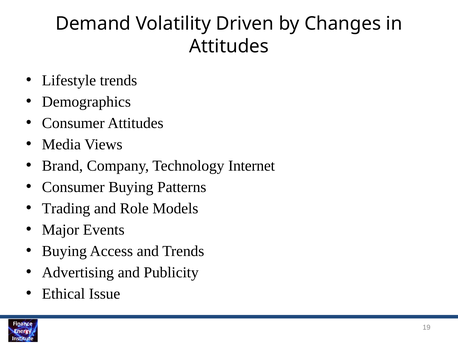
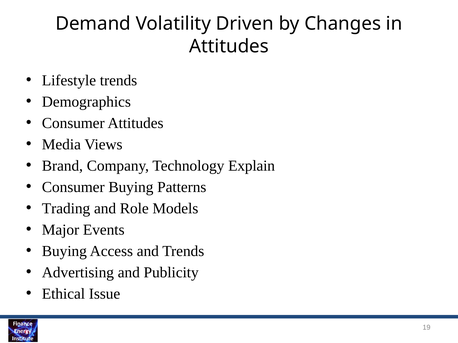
Internet: Internet -> Explain
